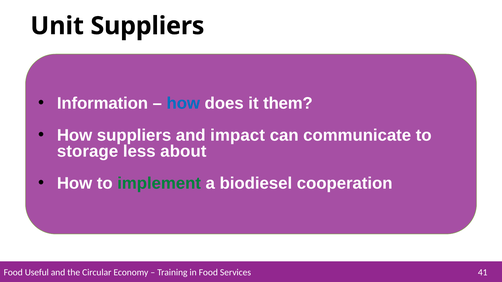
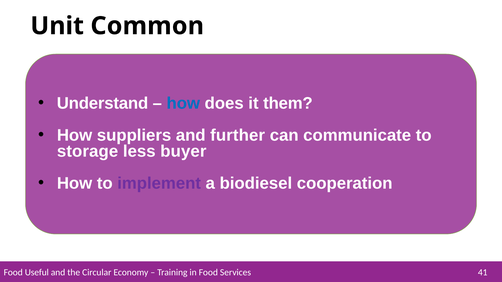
Unit Suppliers: Suppliers -> Common
Information: Information -> Understand
impact: impact -> further
about: about -> buyer
implement colour: green -> purple
